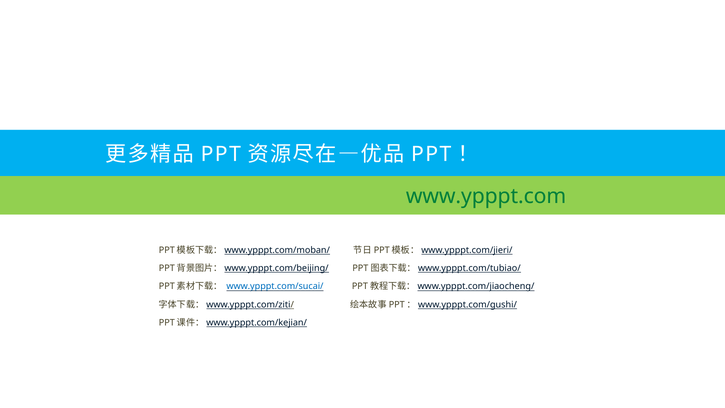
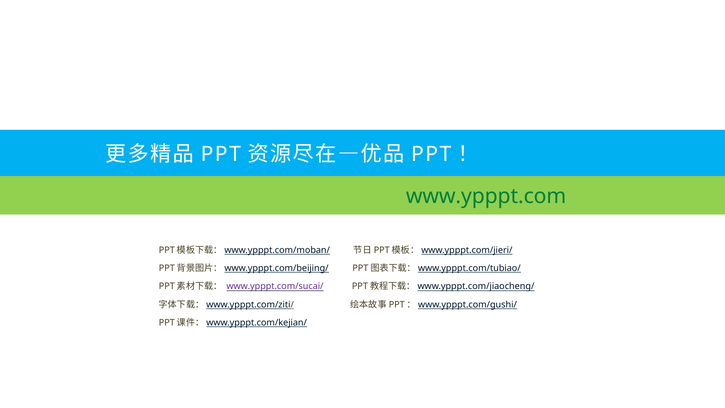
www.ypppt.com/sucai/ colour: blue -> purple
